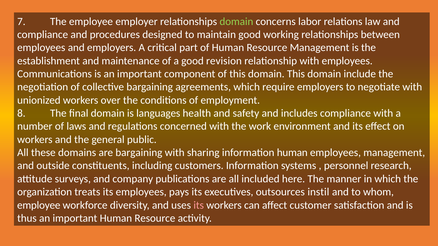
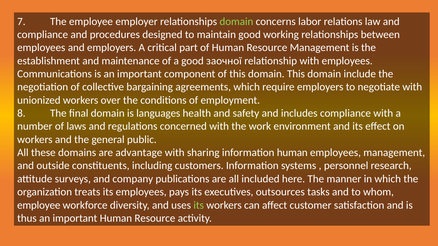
revision: revision -> заочної
are bargaining: bargaining -> advantage
instil: instil -> tasks
its at (199, 205) colour: pink -> light green
